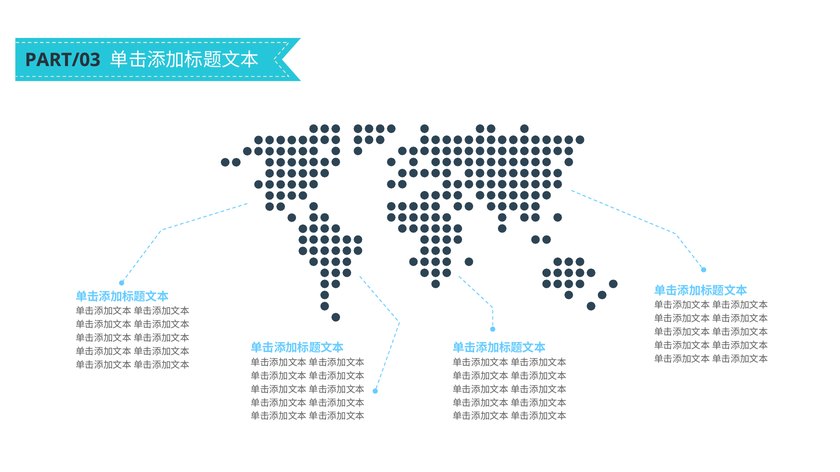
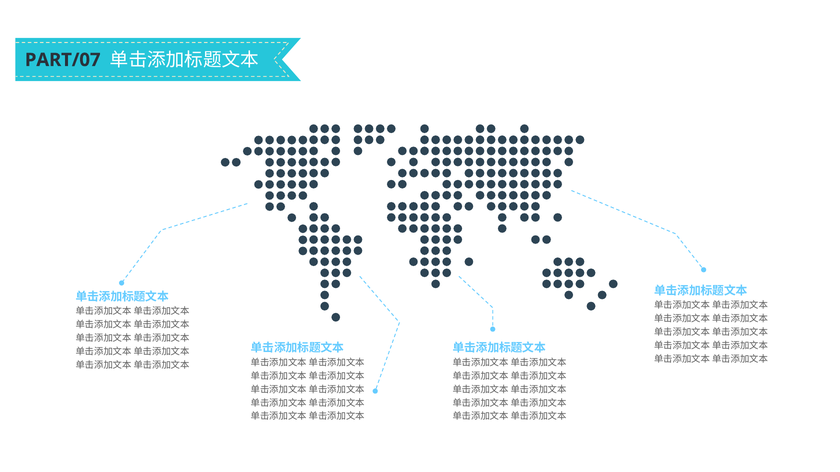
PART/03: PART/03 -> PART/07
